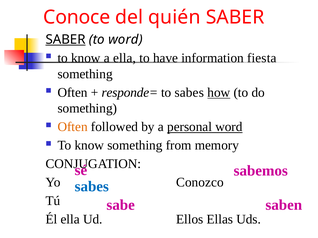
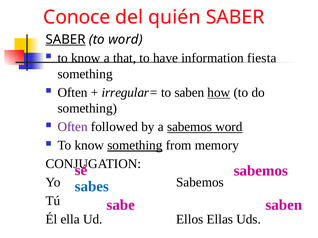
a ella: ella -> that
responde=: responde= -> irregular=
to sabes: sabes -> saben
Often at (73, 127) colour: orange -> purple
a personal: personal -> sabemos
something at (135, 146) underline: none -> present
Yo Conozco: Conozco -> Sabemos
